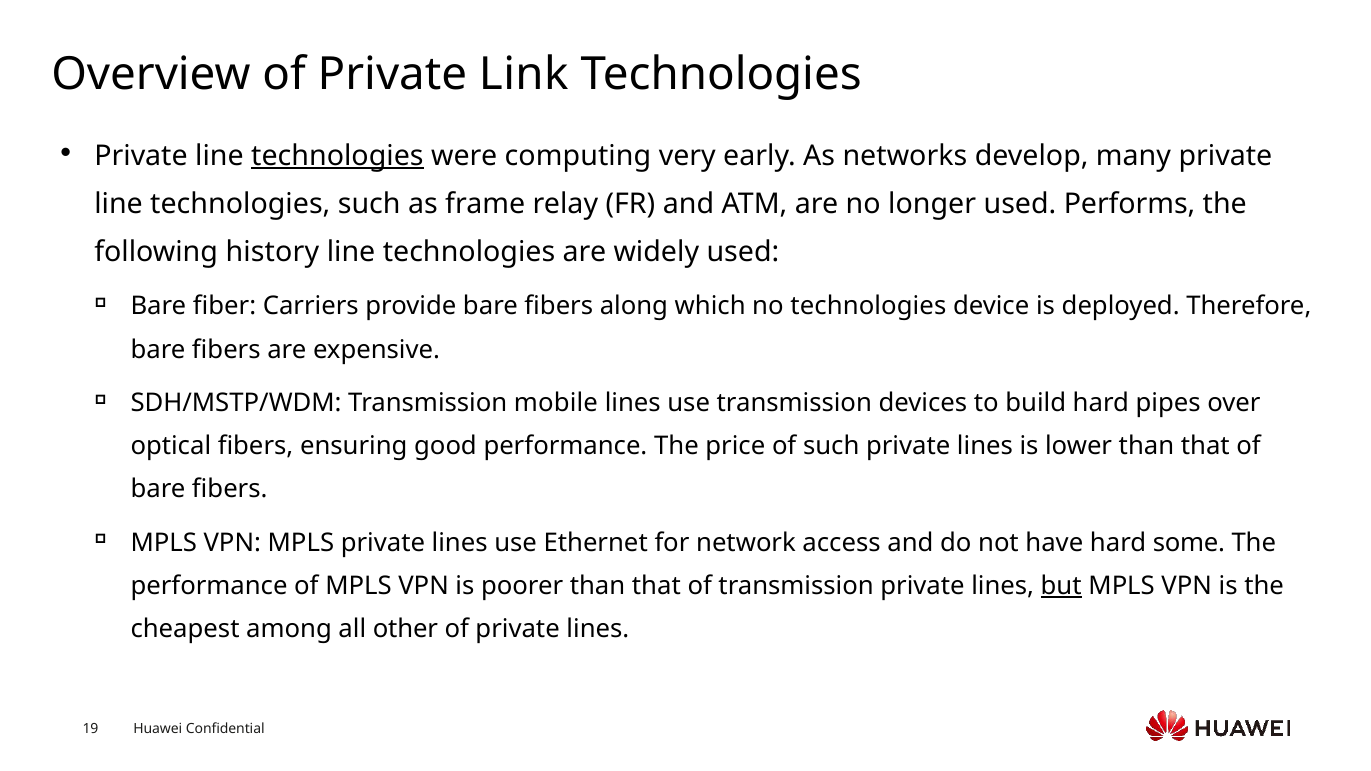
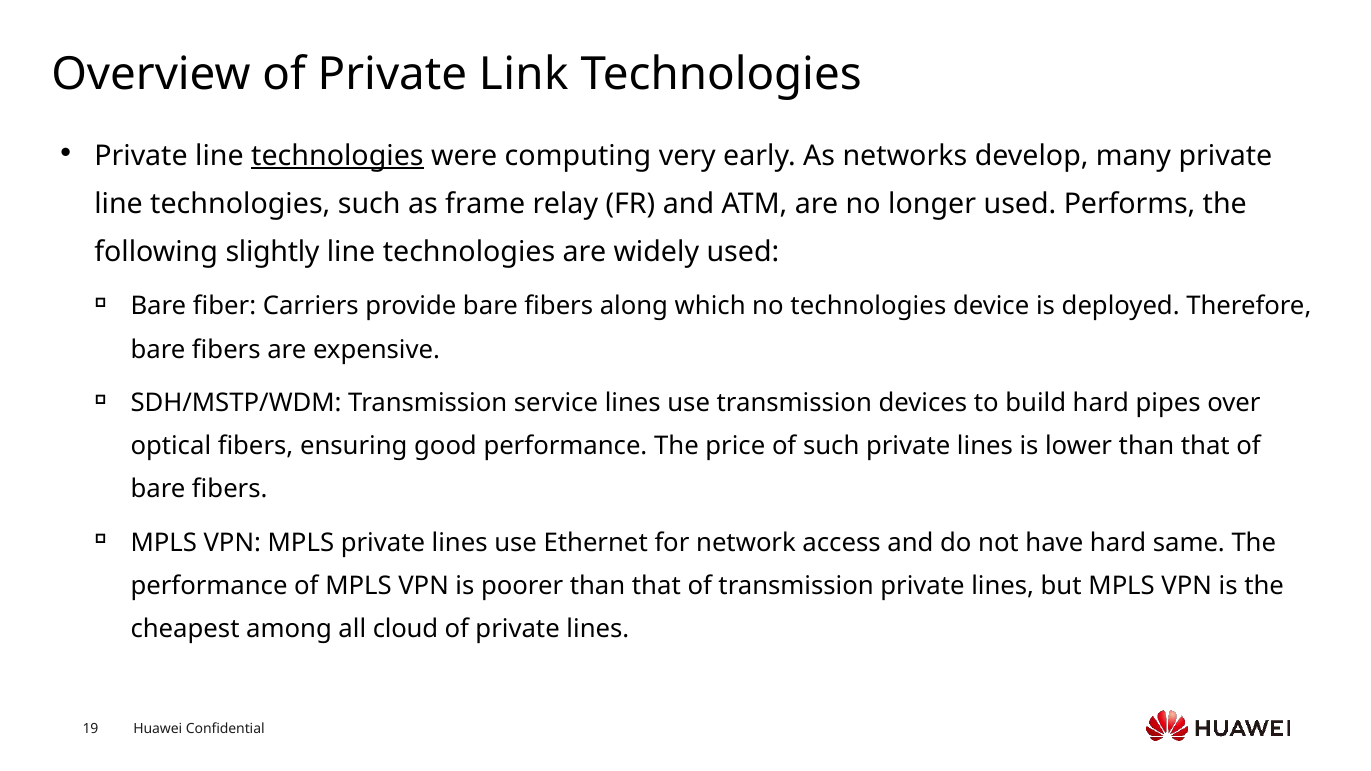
history: history -> slightly
mobile: mobile -> service
some: some -> same
but underline: present -> none
other: other -> cloud
